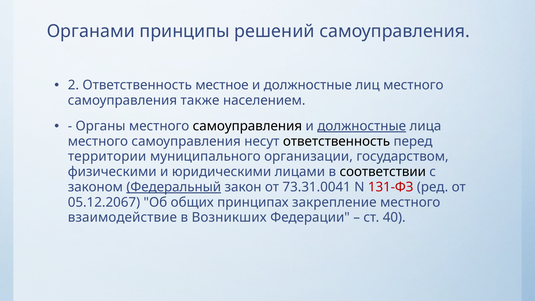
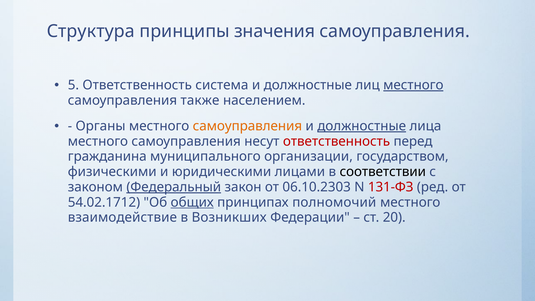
Органами: Органами -> Структура
решений: решений -> значения
2: 2 -> 5
местное: местное -> система
местного at (413, 85) underline: none -> present
самоуправления at (247, 126) colour: black -> orange
ответственность at (337, 141) colour: black -> red
территории: территории -> гражданина
73.31.0041: 73.31.0041 -> 06.10.2303
05.12.2067: 05.12.2067 -> 54.02.1712
общих underline: none -> present
закрепление: закрепление -> полномочий
40: 40 -> 20
